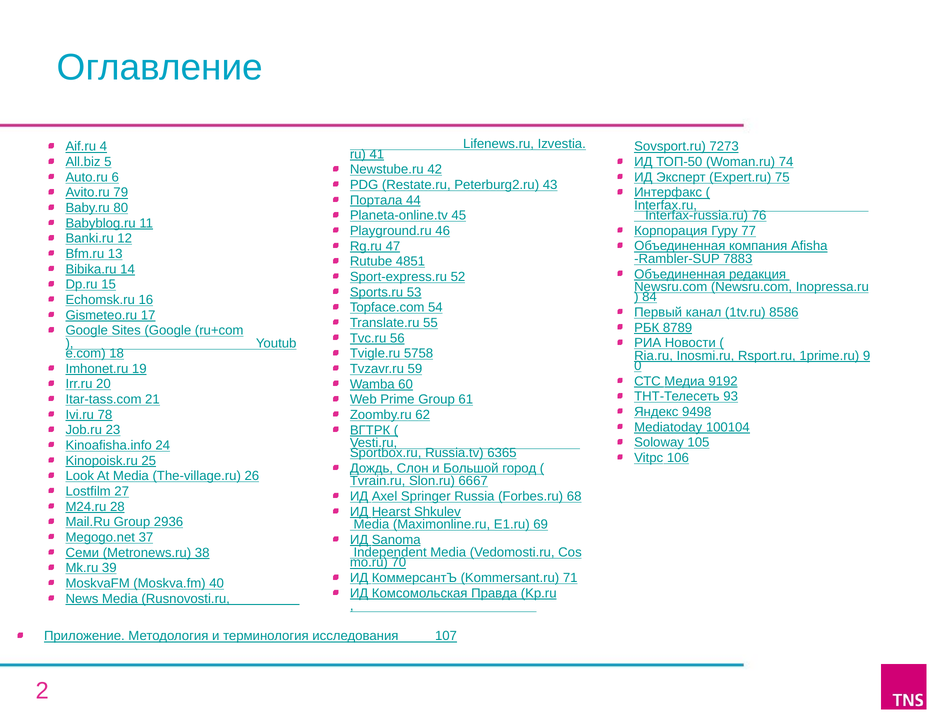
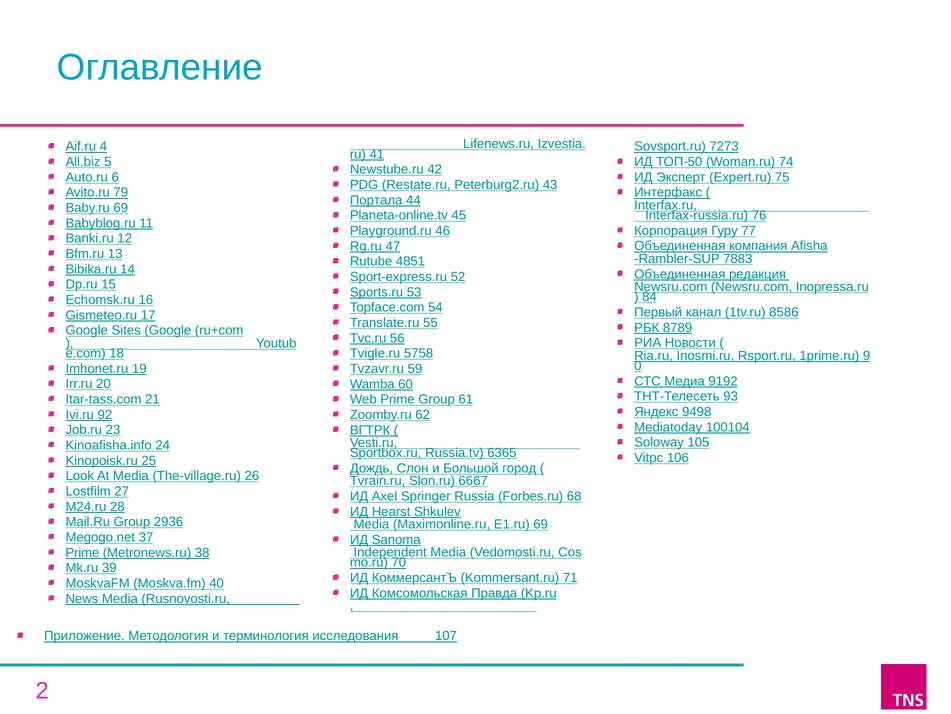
Baby.ru 80: 80 -> 69
Ivi.ru 78: 78 -> 92
Семи at (82, 552): Семи -> Prime
